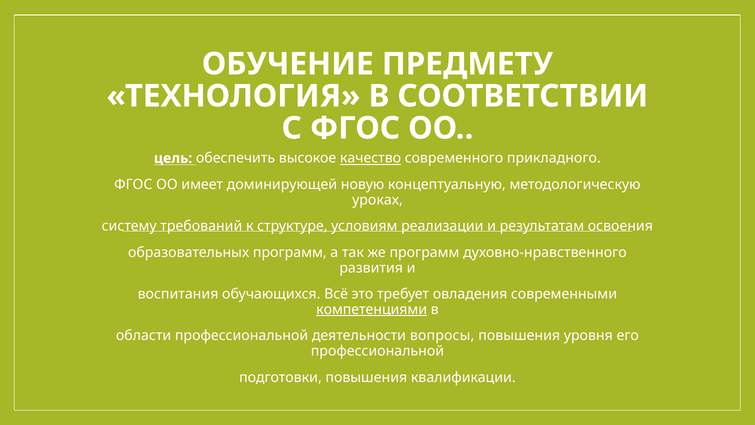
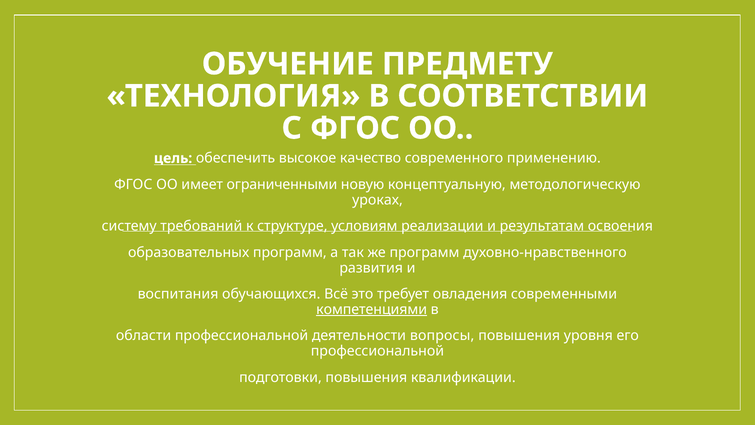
качество underline: present -> none
прикладного: прикладного -> применению
доминирующей: доминирующей -> ограниченными
